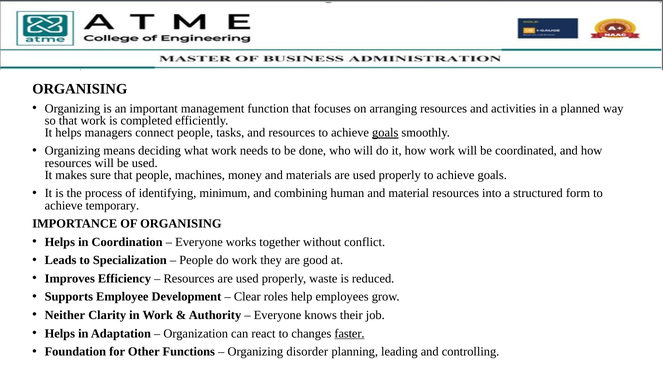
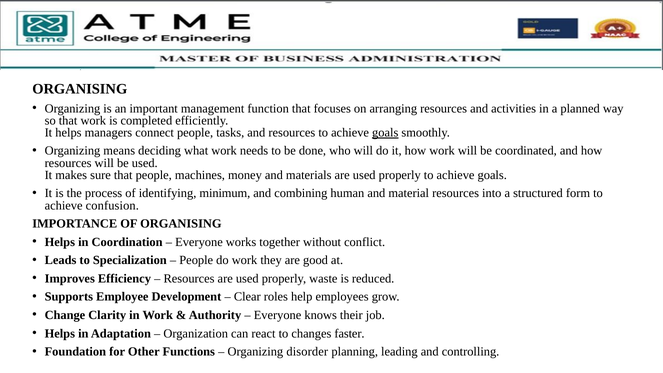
temporary: temporary -> confusion
Neither: Neither -> Change
faster underline: present -> none
